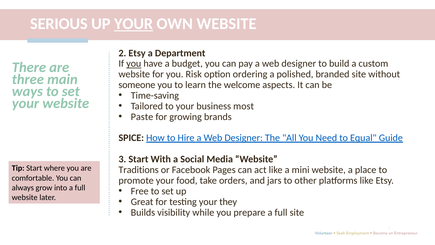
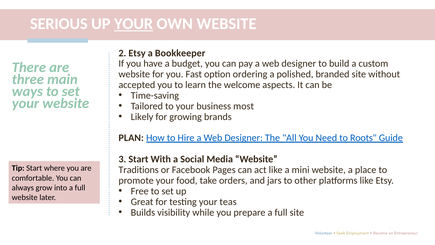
Department: Department -> Bookkeeper
you at (134, 64) underline: present -> none
Risk: Risk -> Fast
someone: someone -> accepted
Paste: Paste -> Likely
SPICE: SPICE -> PLAN
Equal: Equal -> Roots
they: they -> teas
